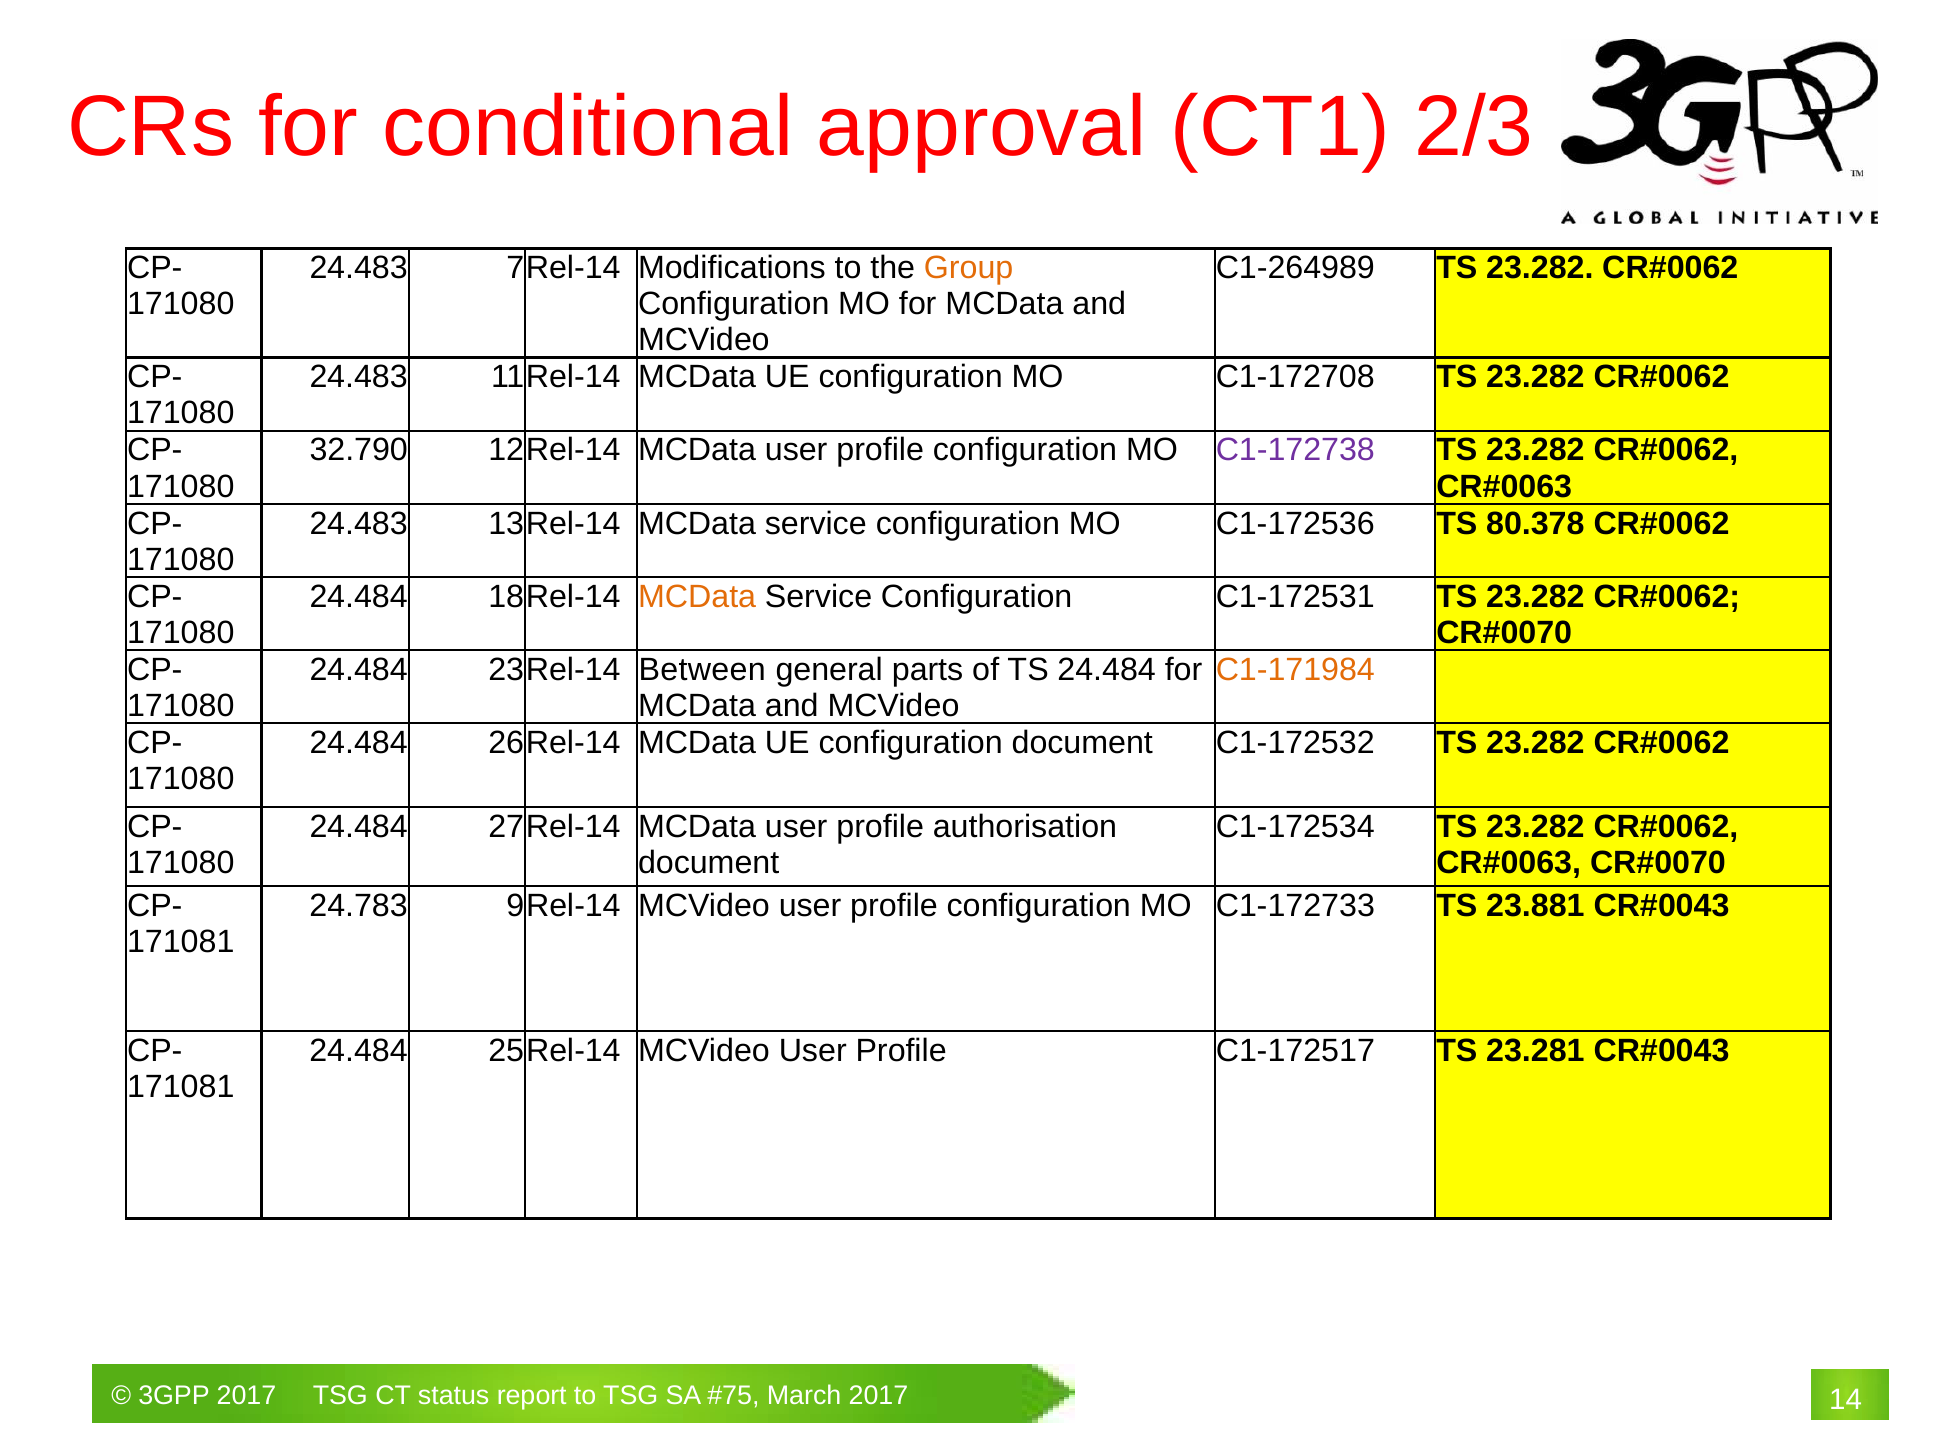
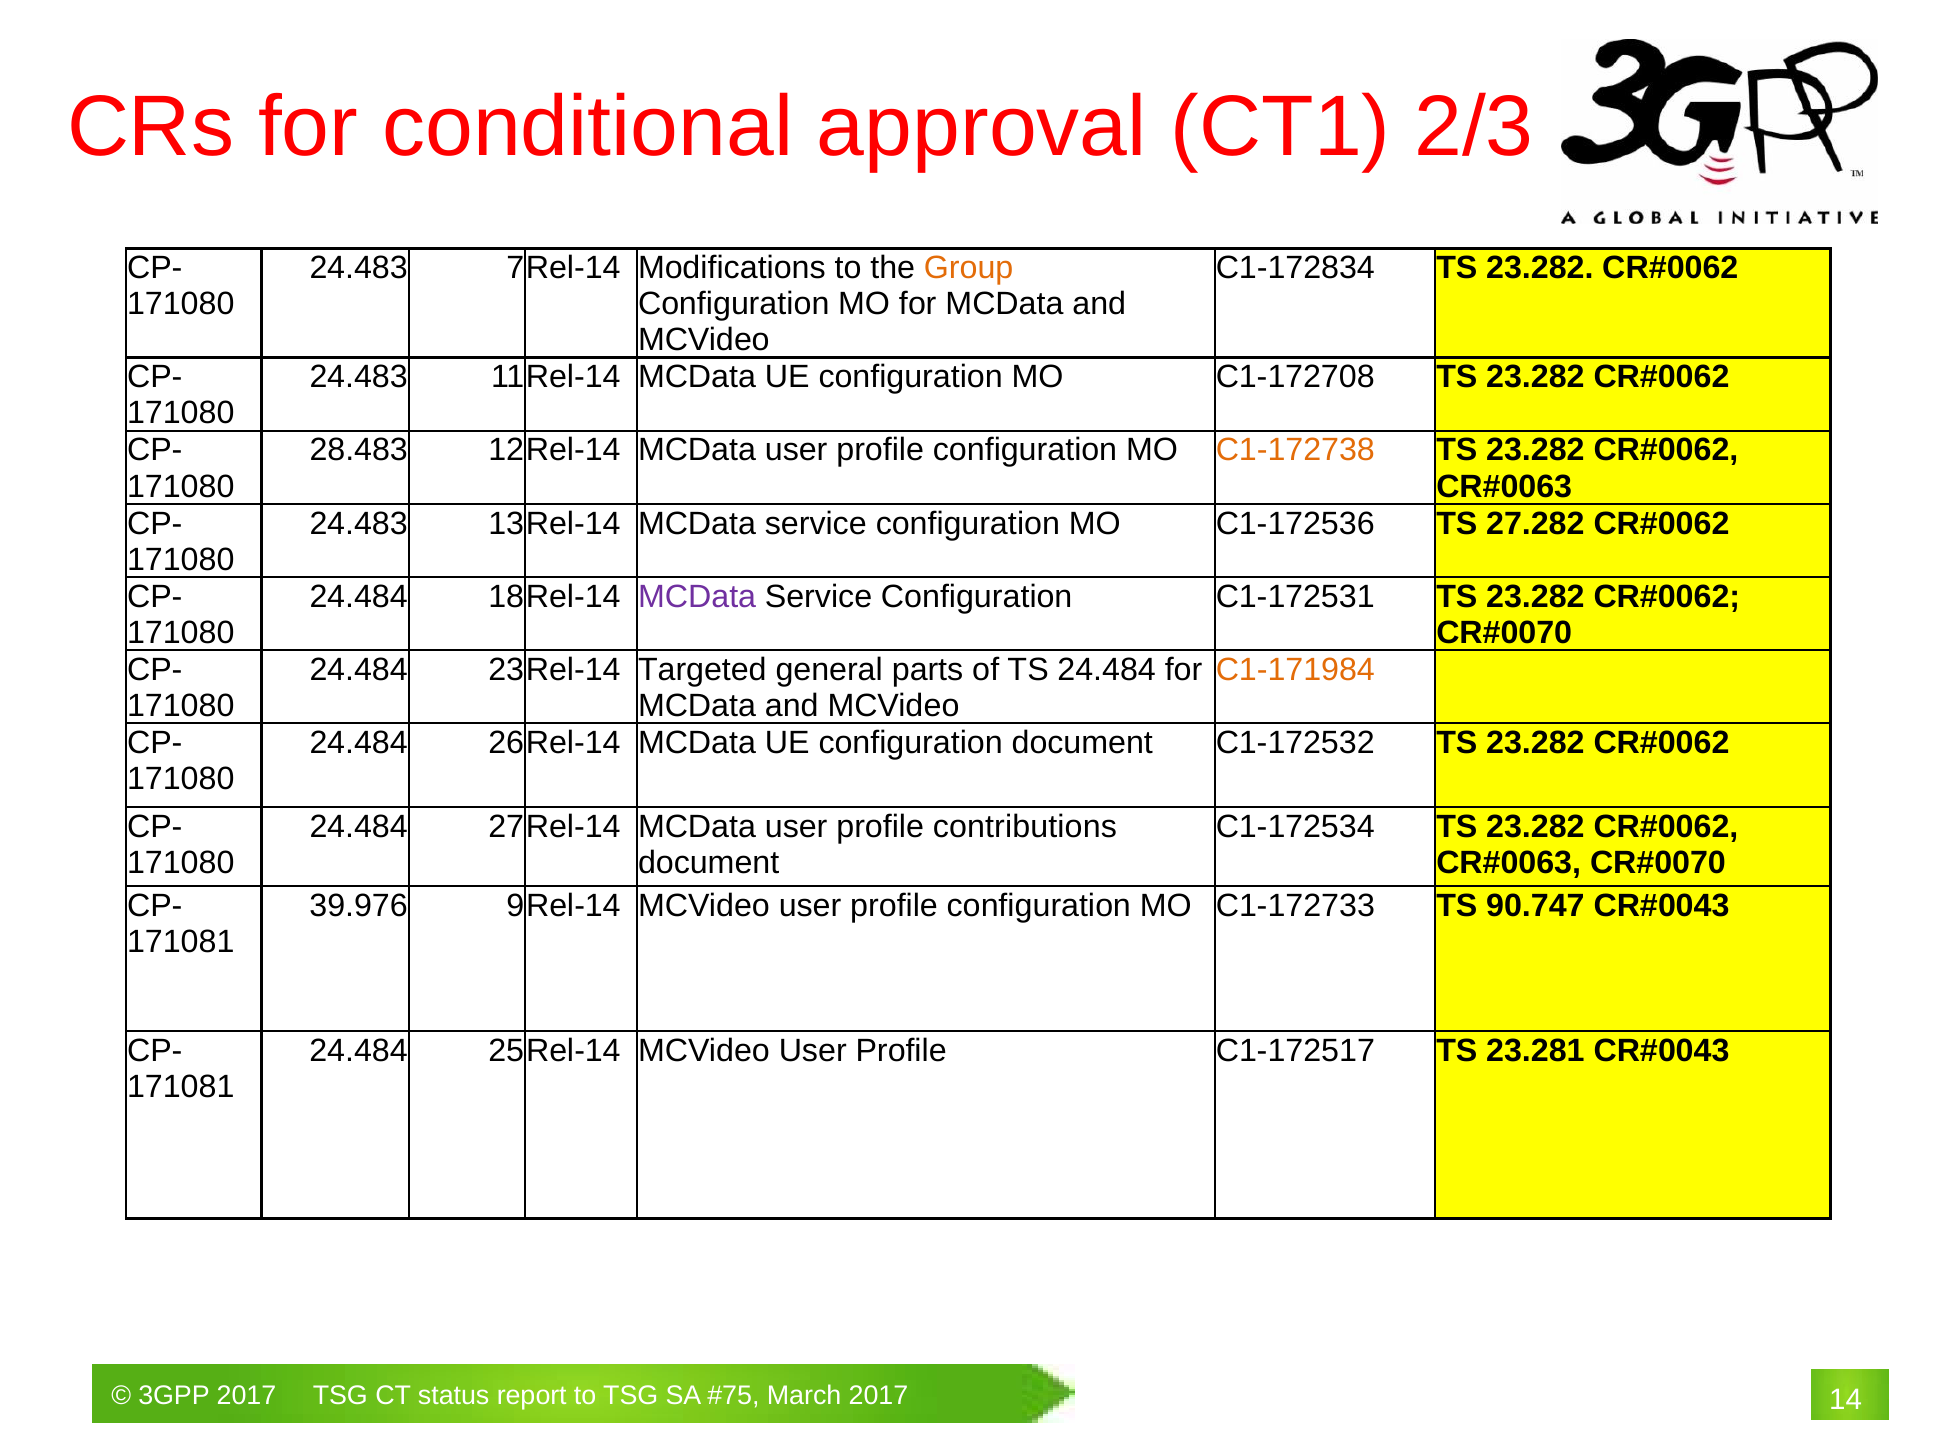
C1-264989: C1-264989 -> C1-172834
32.790: 32.790 -> 28.483
C1-172738 colour: purple -> orange
80.378: 80.378 -> 27.282
MCData at (697, 597) colour: orange -> purple
Between: Between -> Targeted
authorisation: authorisation -> contributions
24.783: 24.783 -> 39.976
23.881: 23.881 -> 90.747
